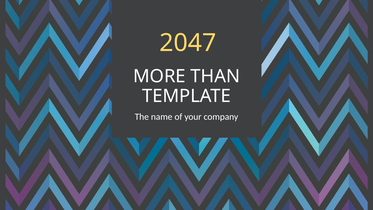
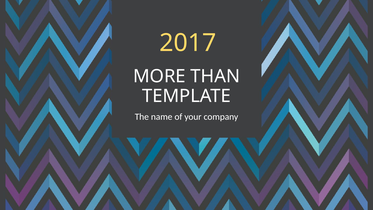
2047: 2047 -> 2017
